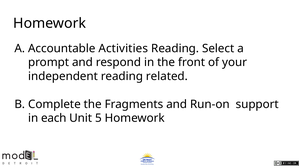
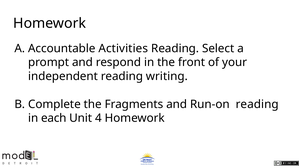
related: related -> writing
Run-on support: support -> reading
5: 5 -> 4
